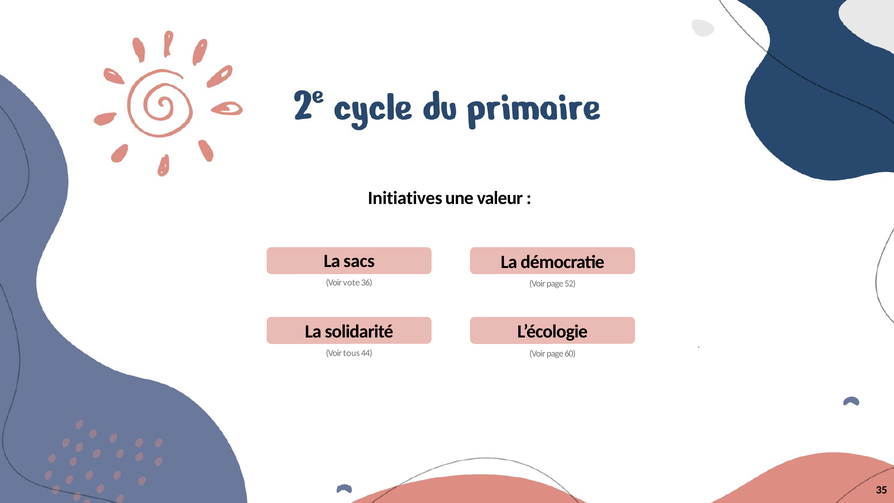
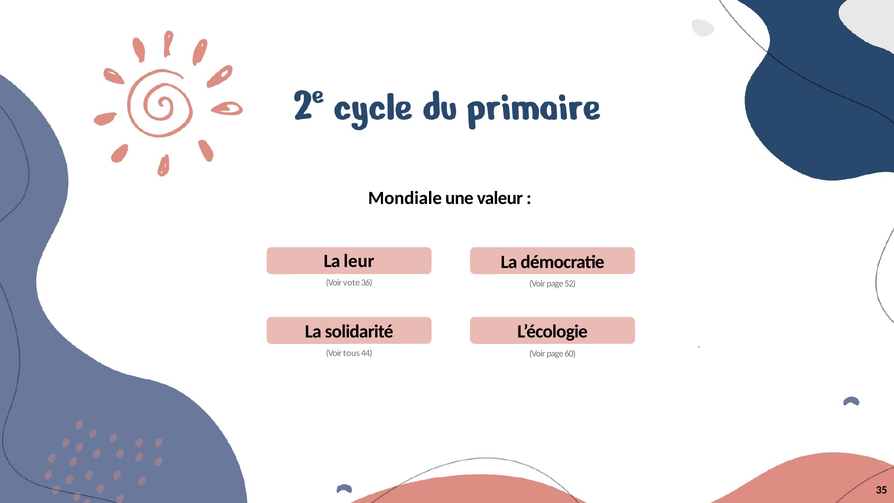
Initiatives: Initiatives -> Mondiale
sacs: sacs -> leur
